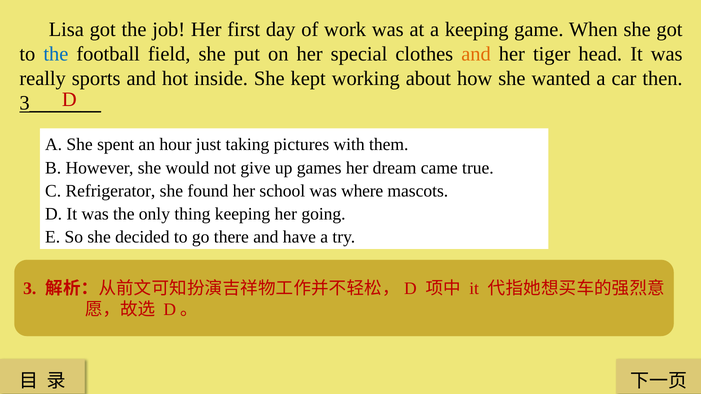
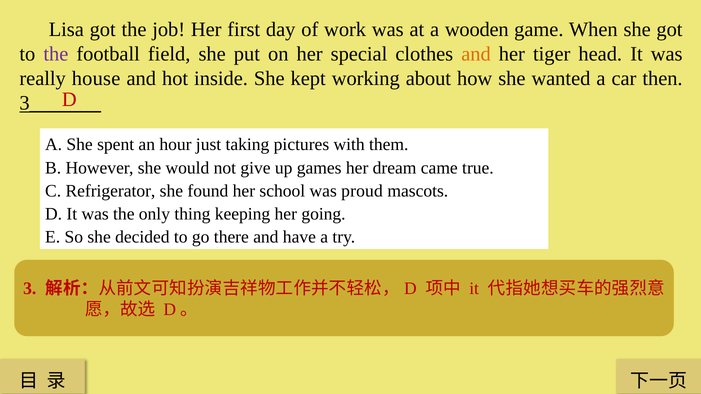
a keeping: keeping -> wooden
the at (56, 54) colour: blue -> purple
sports: sports -> house
where: where -> proud
